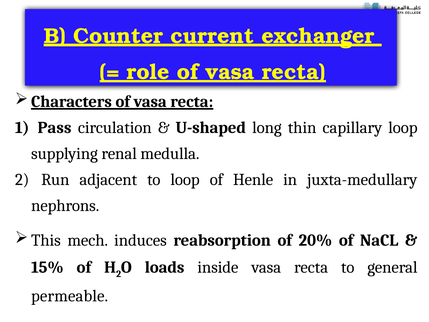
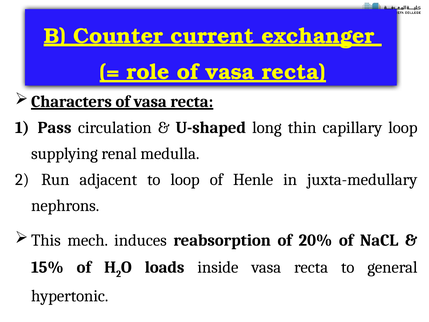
permeable: permeable -> hypertonic
